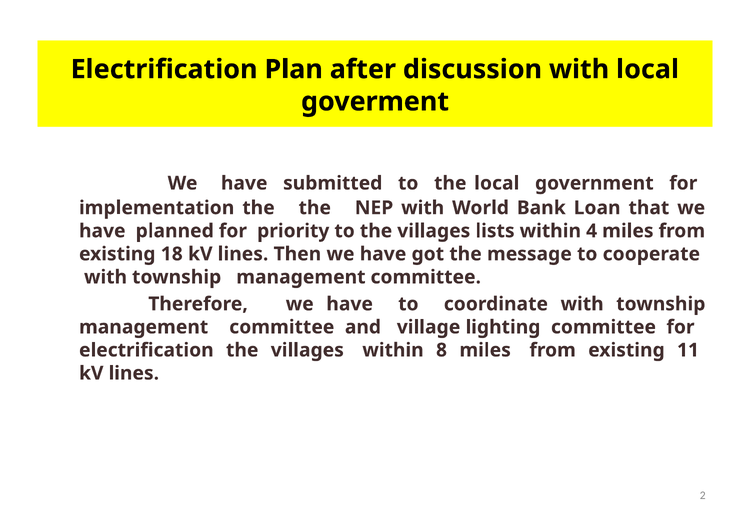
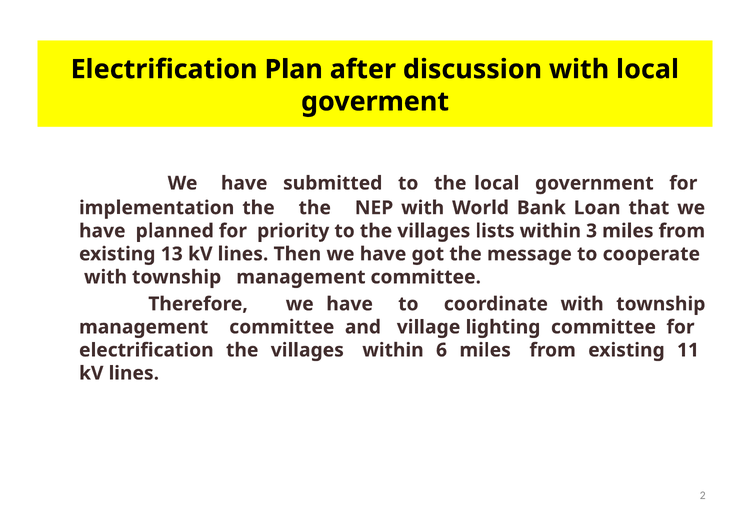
4: 4 -> 3
18: 18 -> 13
8: 8 -> 6
